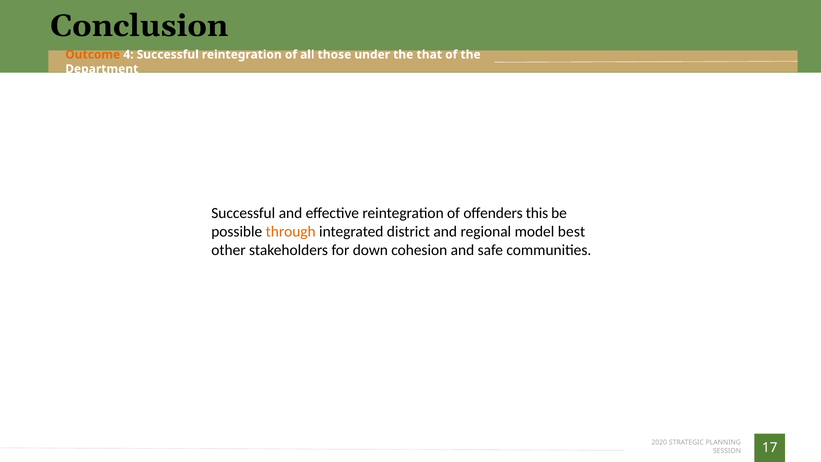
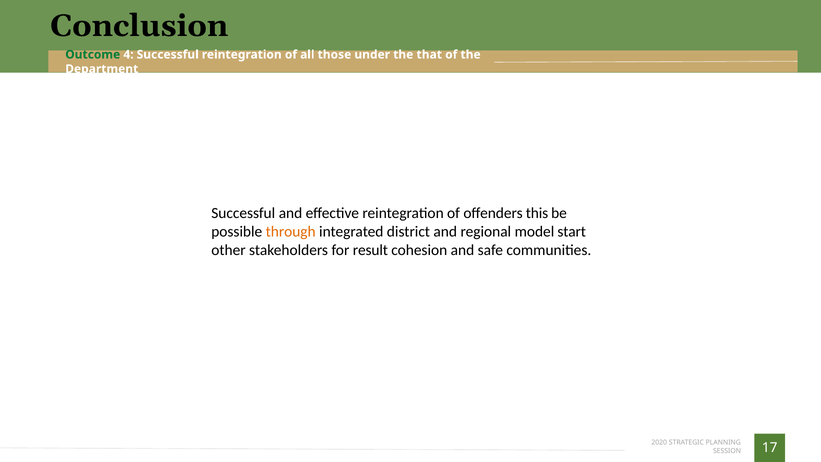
Outcome colour: orange -> green
best: best -> start
down: down -> result
